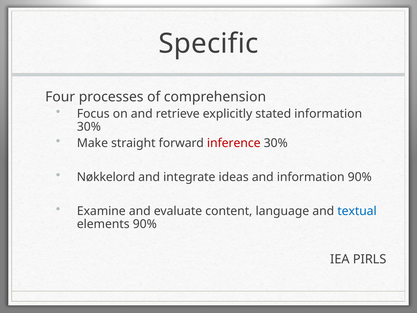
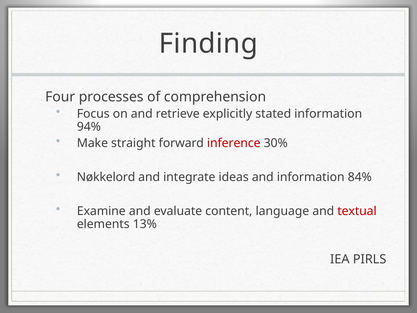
Specific: Specific -> Finding
30% at (89, 127): 30% -> 94%
information 90%: 90% -> 84%
textual colour: blue -> red
elements 90%: 90% -> 13%
